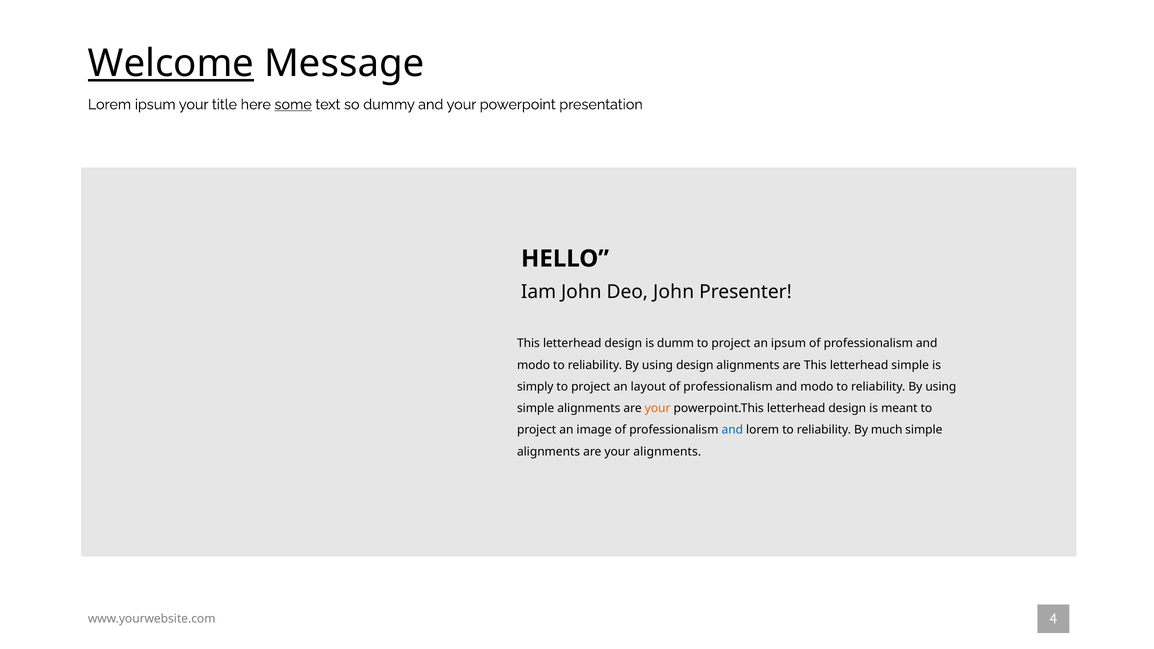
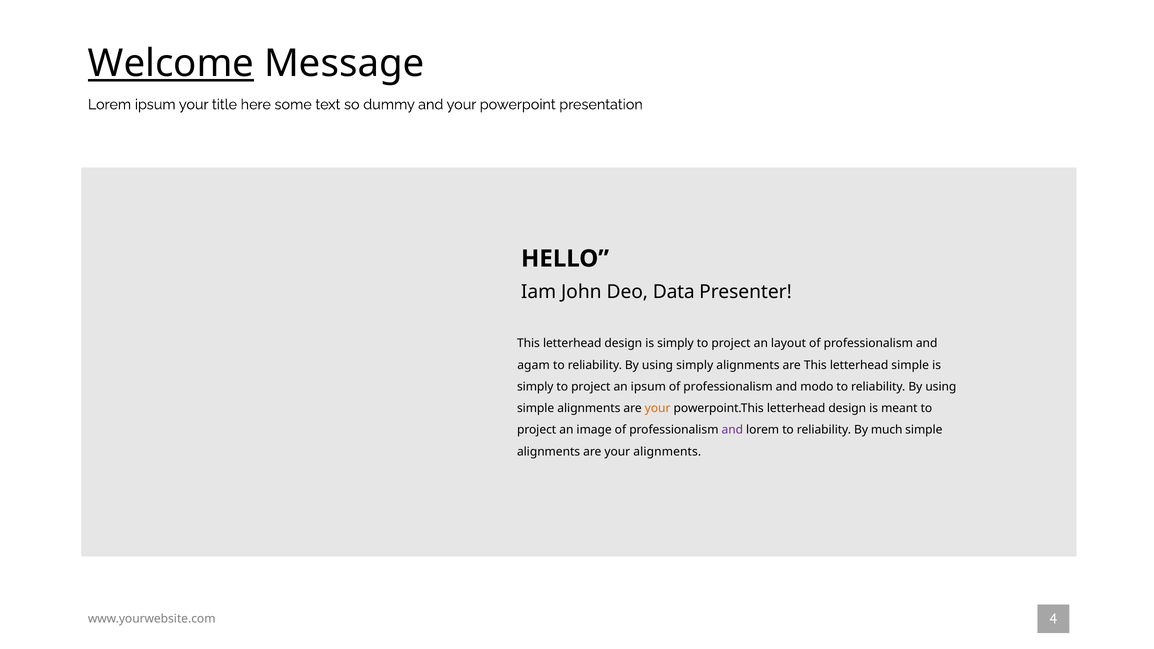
some underline: present -> none
Deo John: John -> Data
design is dumm: dumm -> simply
an ipsum: ipsum -> layout
modo at (534, 365): modo -> agam
using design: design -> simply
an layout: layout -> ipsum
and at (732, 430) colour: blue -> purple
